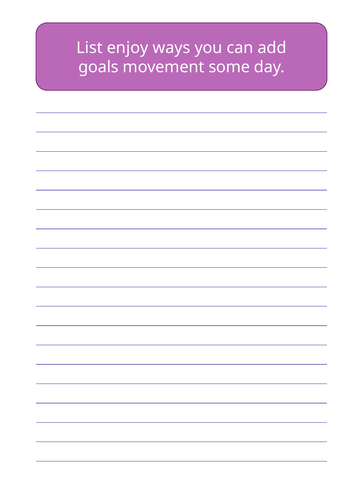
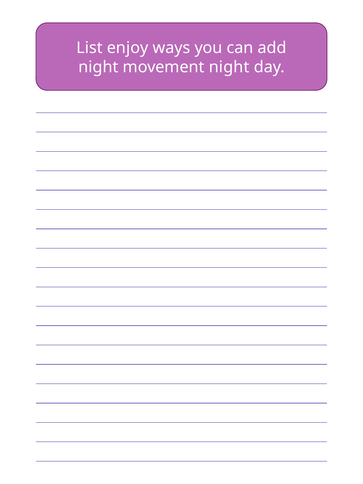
goals at (98, 67): goals -> night
movement some: some -> night
